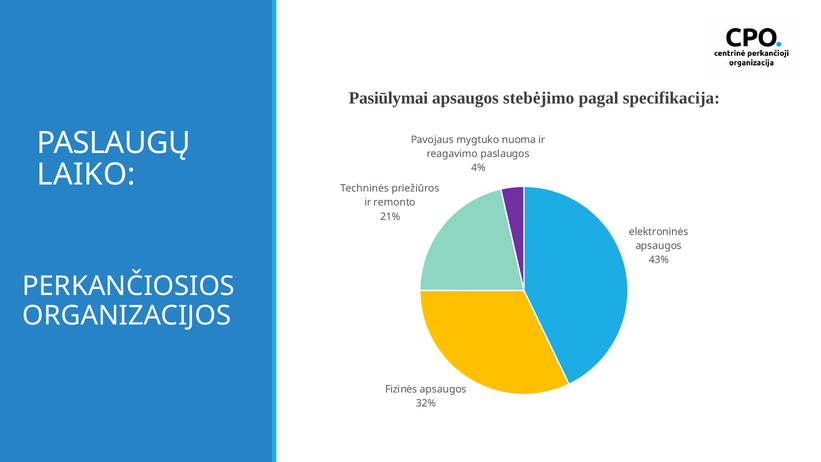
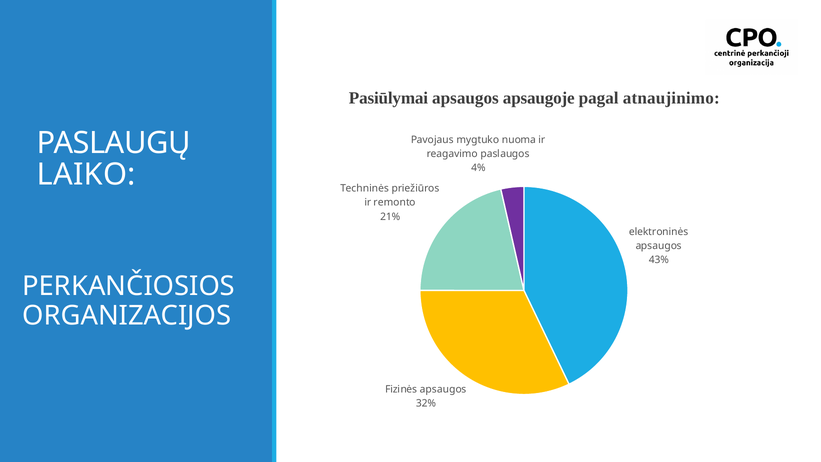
stebėjimo: stebėjimo -> apsaugoje
specifikacija: specifikacija -> atnaujinimo
